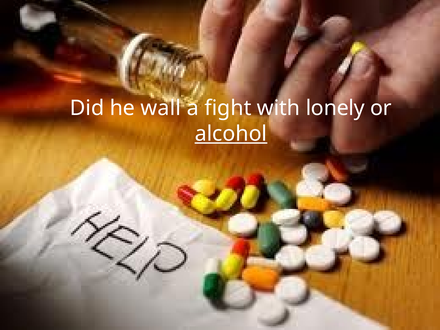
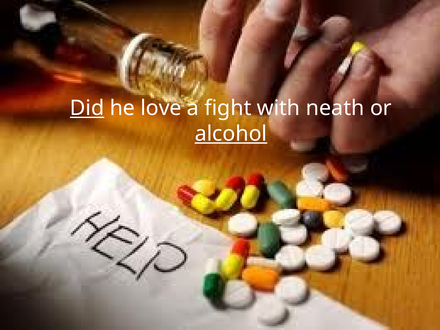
Did underline: none -> present
wall: wall -> love
lonely: lonely -> neath
